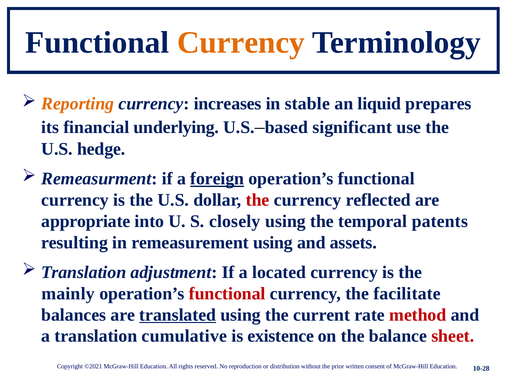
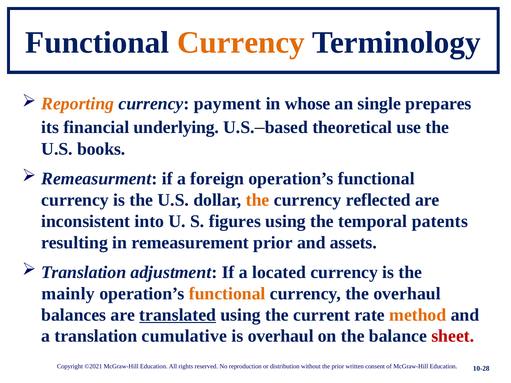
increases: increases -> payment
stable: stable -> whose
liquid: liquid -> single
significant: significant -> theoretical
hedge: hedge -> books
foreign underline: present -> none
the at (258, 200) colour: red -> orange
appropriate: appropriate -> inconsistent
closely: closely -> figures
remeasurement using: using -> prior
functional at (227, 294) colour: red -> orange
the facilitate: facilitate -> overhaul
method colour: red -> orange
is existence: existence -> overhaul
